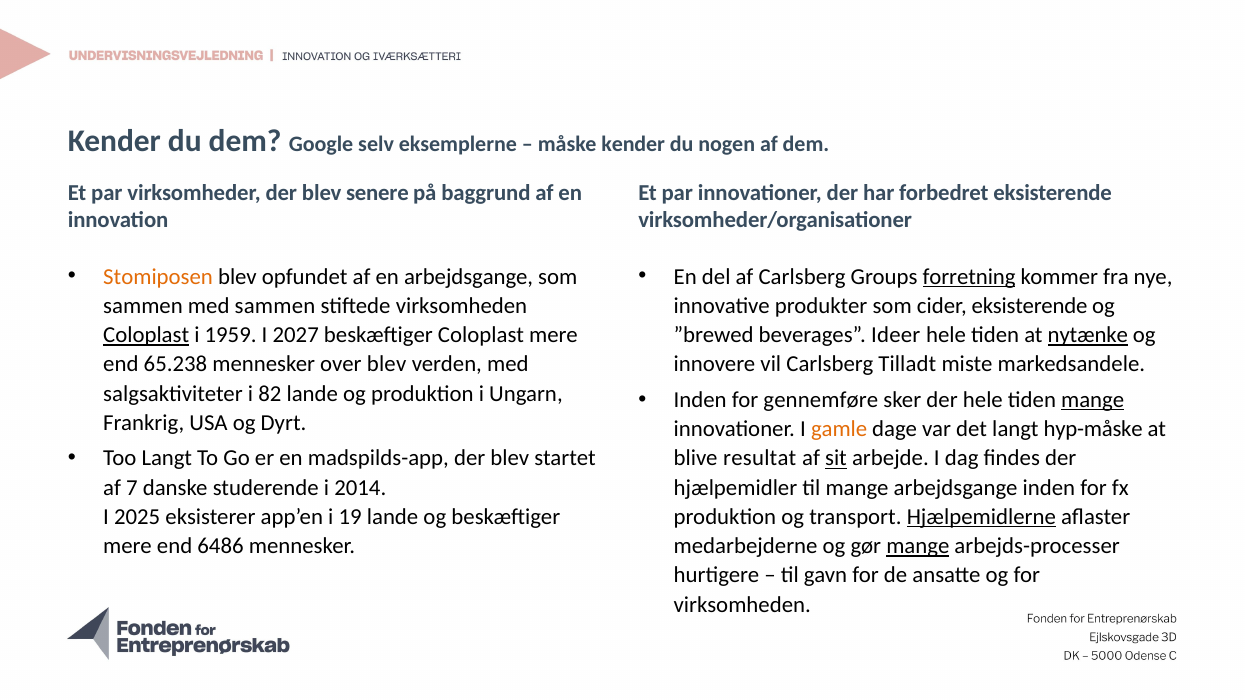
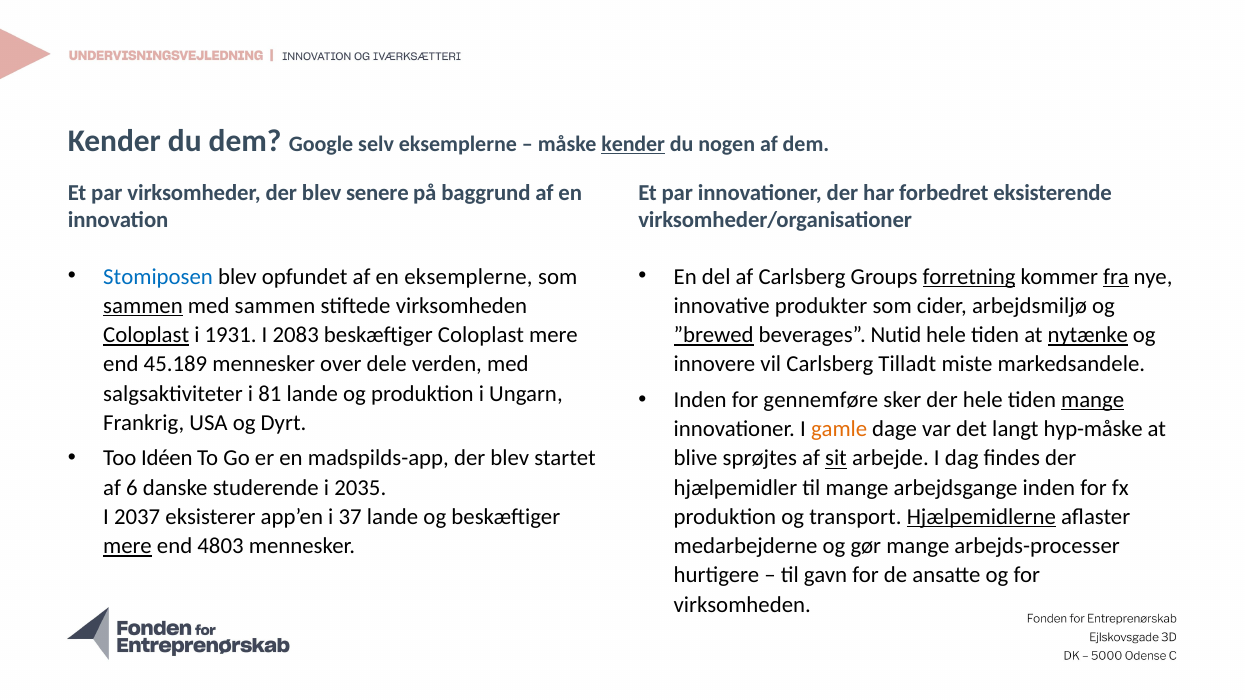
kender at (633, 144) underline: none -> present
Stomiposen colour: orange -> blue
en arbejdsgange: arbejdsgange -> eksemplerne
fra underline: none -> present
sammen at (143, 306) underline: none -> present
cider eksisterende: eksisterende -> arbejdsmiljø
1959: 1959 -> 1931
2027: 2027 -> 2083
”brewed underline: none -> present
Ideer: Ideer -> Nutid
65.238: 65.238 -> 45.189
over blev: blev -> dele
82: 82 -> 81
Too Langt: Langt -> Idéen
resultat: resultat -> sprøjtes
7: 7 -> 6
2014: 2014 -> 2035
2025: 2025 -> 2037
19: 19 -> 37
mere at (128, 546) underline: none -> present
6486: 6486 -> 4803
mange at (918, 546) underline: present -> none
